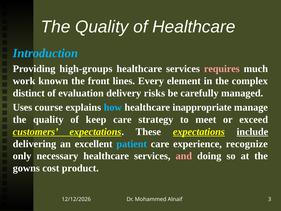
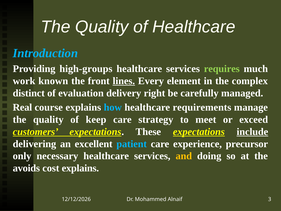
requires colour: pink -> light green
lines underline: none -> present
risks: risks -> right
Uses: Uses -> Real
inappropriate: inappropriate -> requirements
recognize: recognize -> precursor
and colour: pink -> yellow
gowns: gowns -> avoids
cost product: product -> explains
